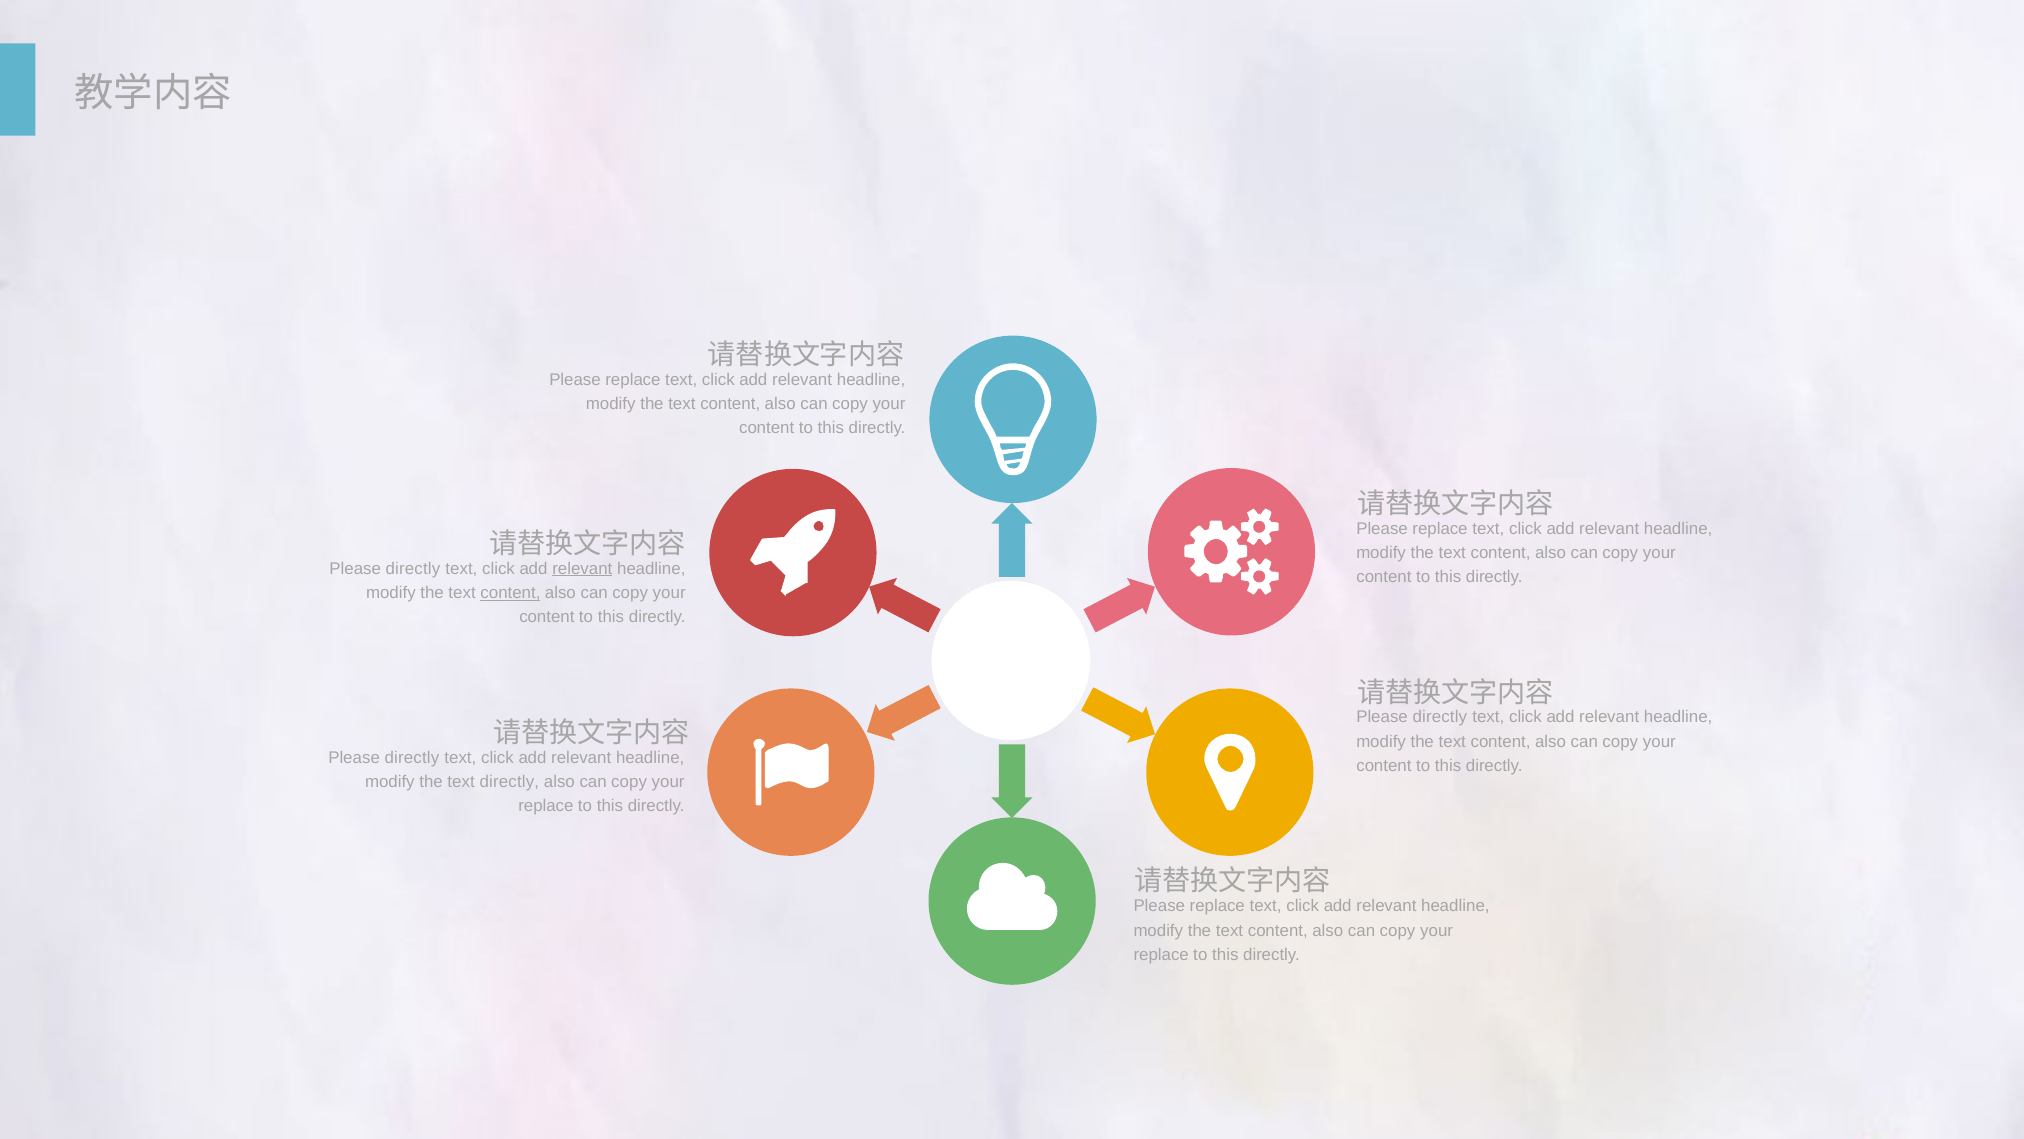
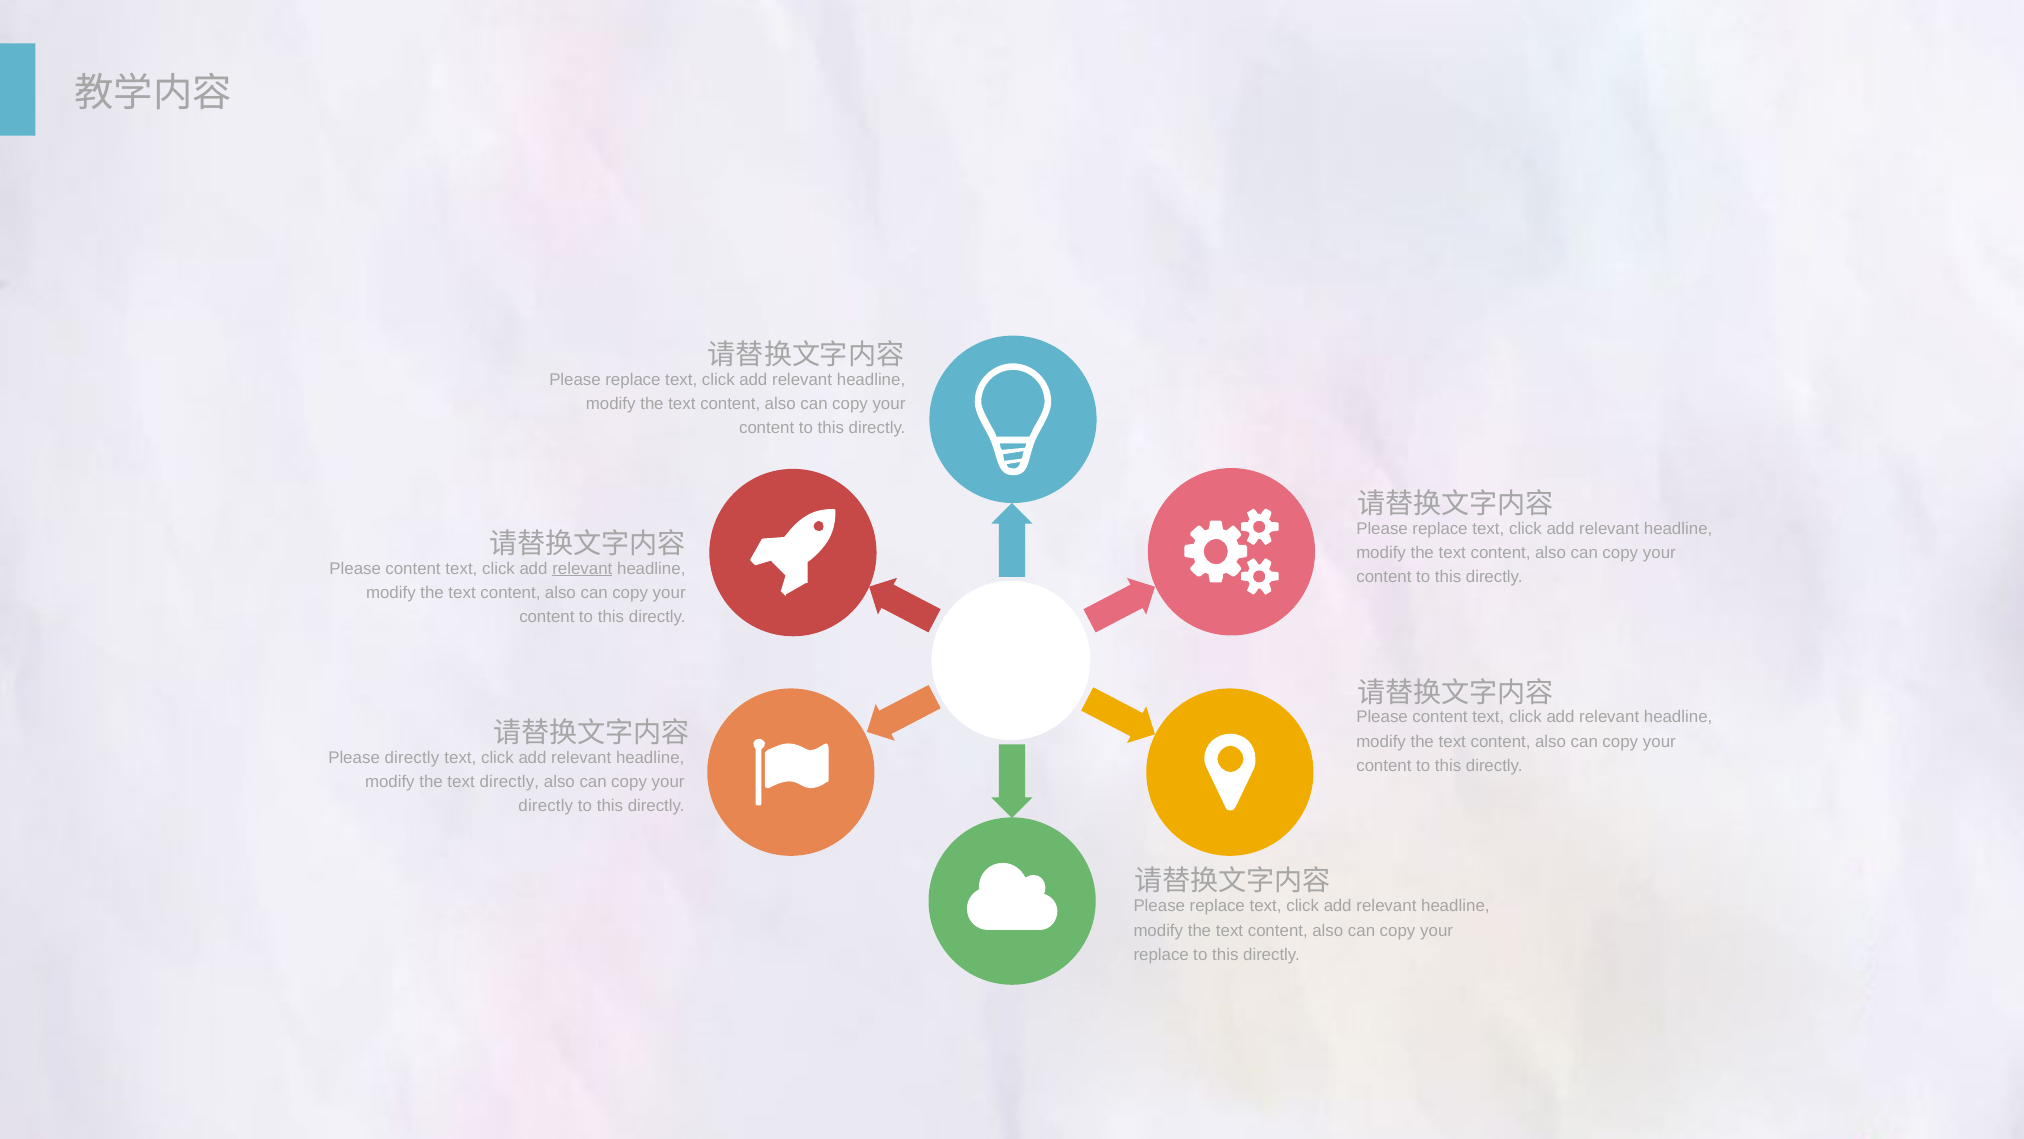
directly at (413, 568): directly -> content
content at (510, 593) underline: present -> none
directly at (1440, 717): directly -> content
replace at (546, 806): replace -> directly
